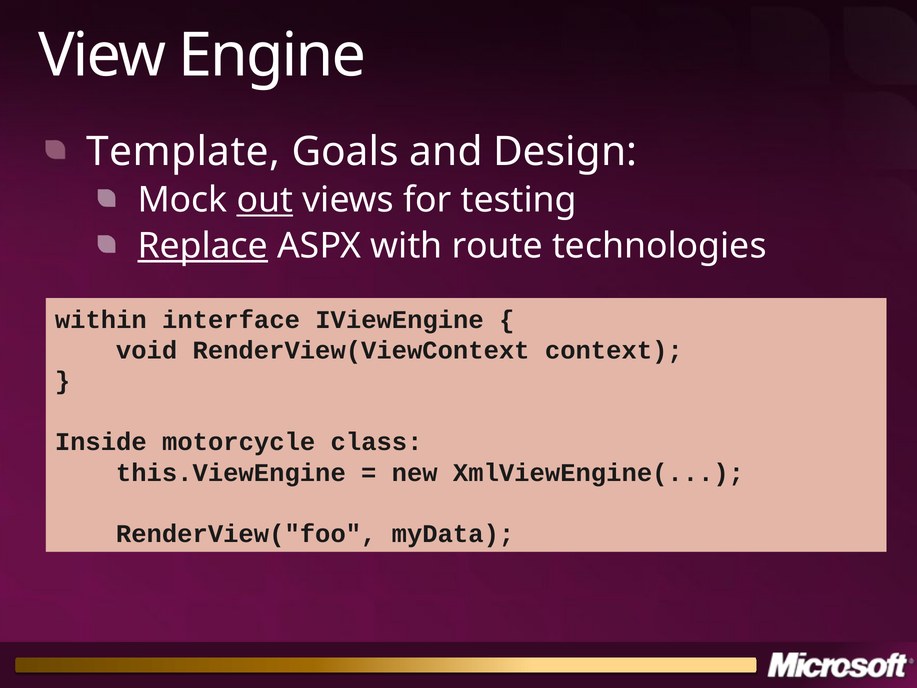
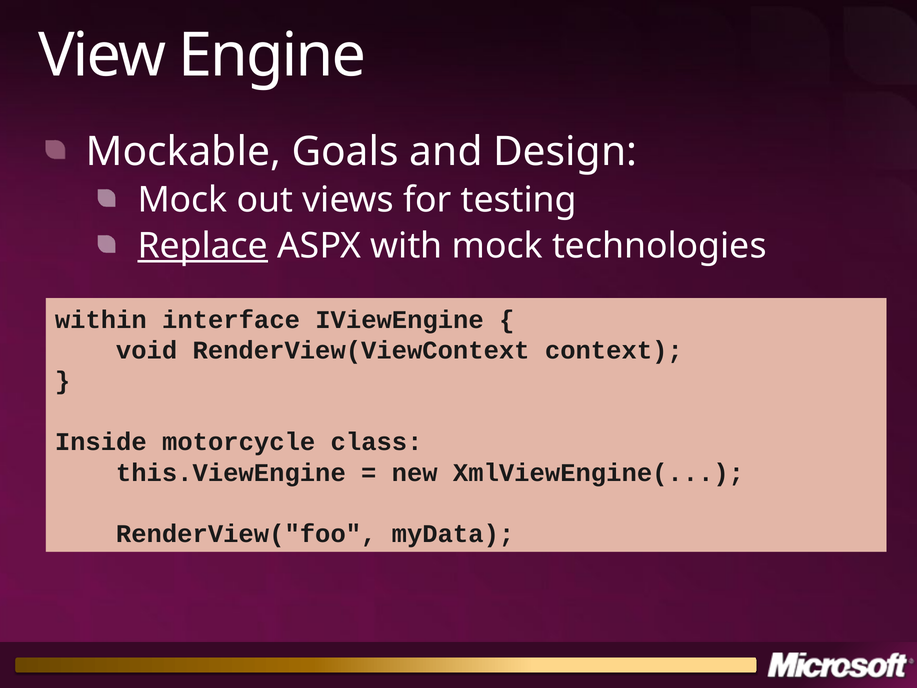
Template: Template -> Mockable
out underline: present -> none
with route: route -> mock
